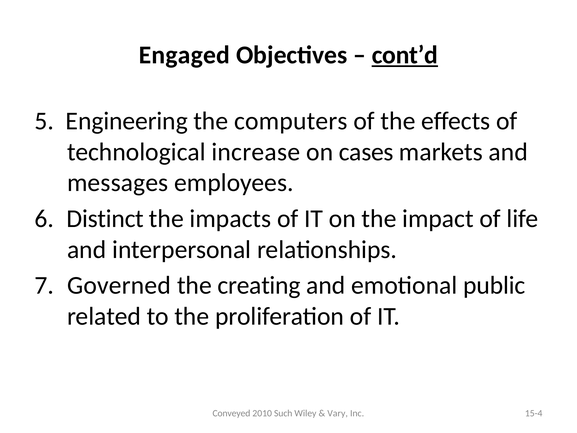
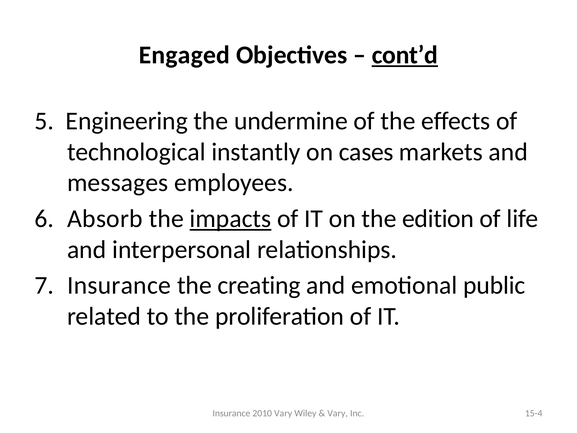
computers: computers -> undermine
increase: increase -> instantly
Distinct: Distinct -> Absorb
impacts underline: none -> present
impact: impact -> edition
Governed at (119, 285): Governed -> Insurance
Conveyed at (231, 413): Conveyed -> Insurance
2010 Such: Such -> Vary
